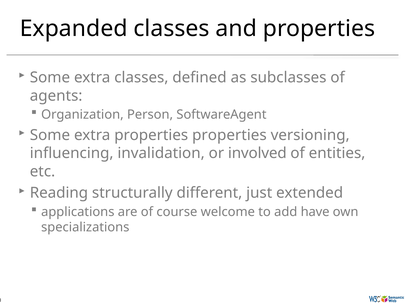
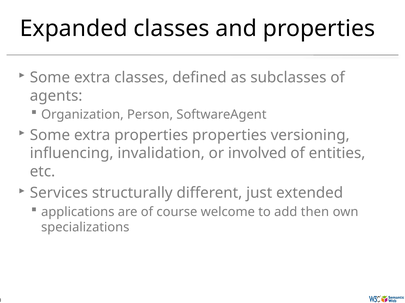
Reading: Reading -> Services
have: have -> then
